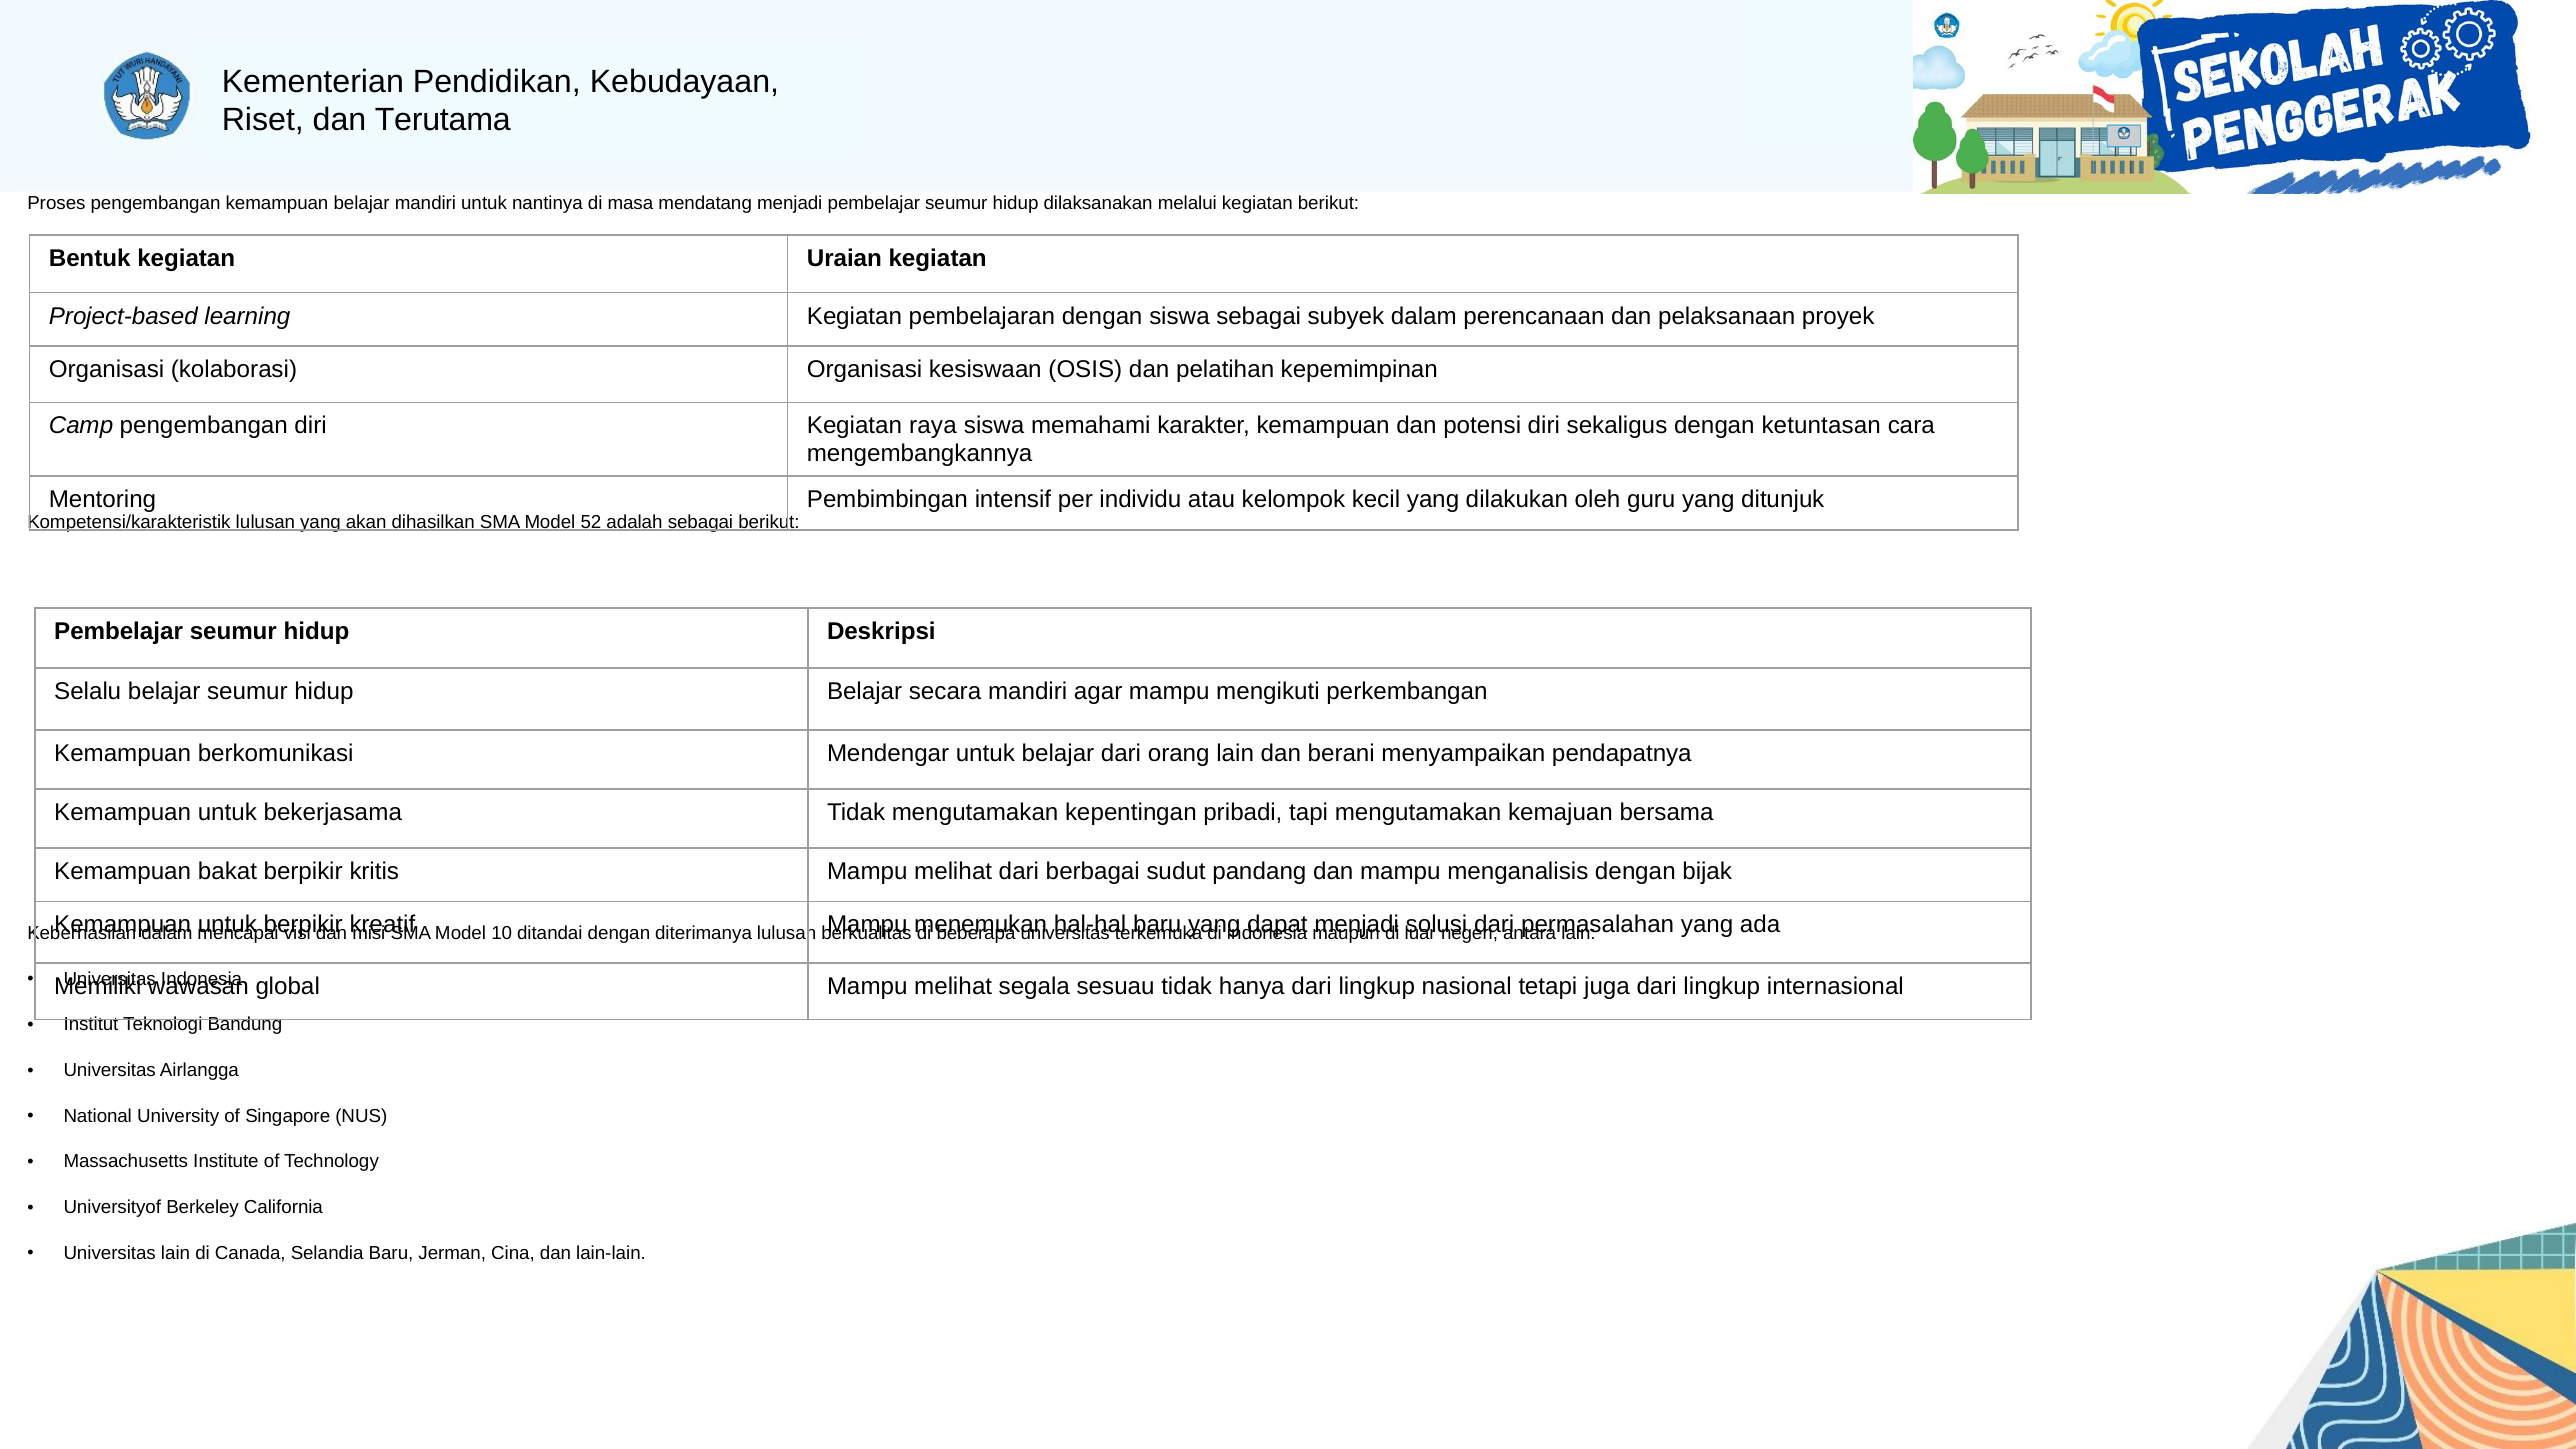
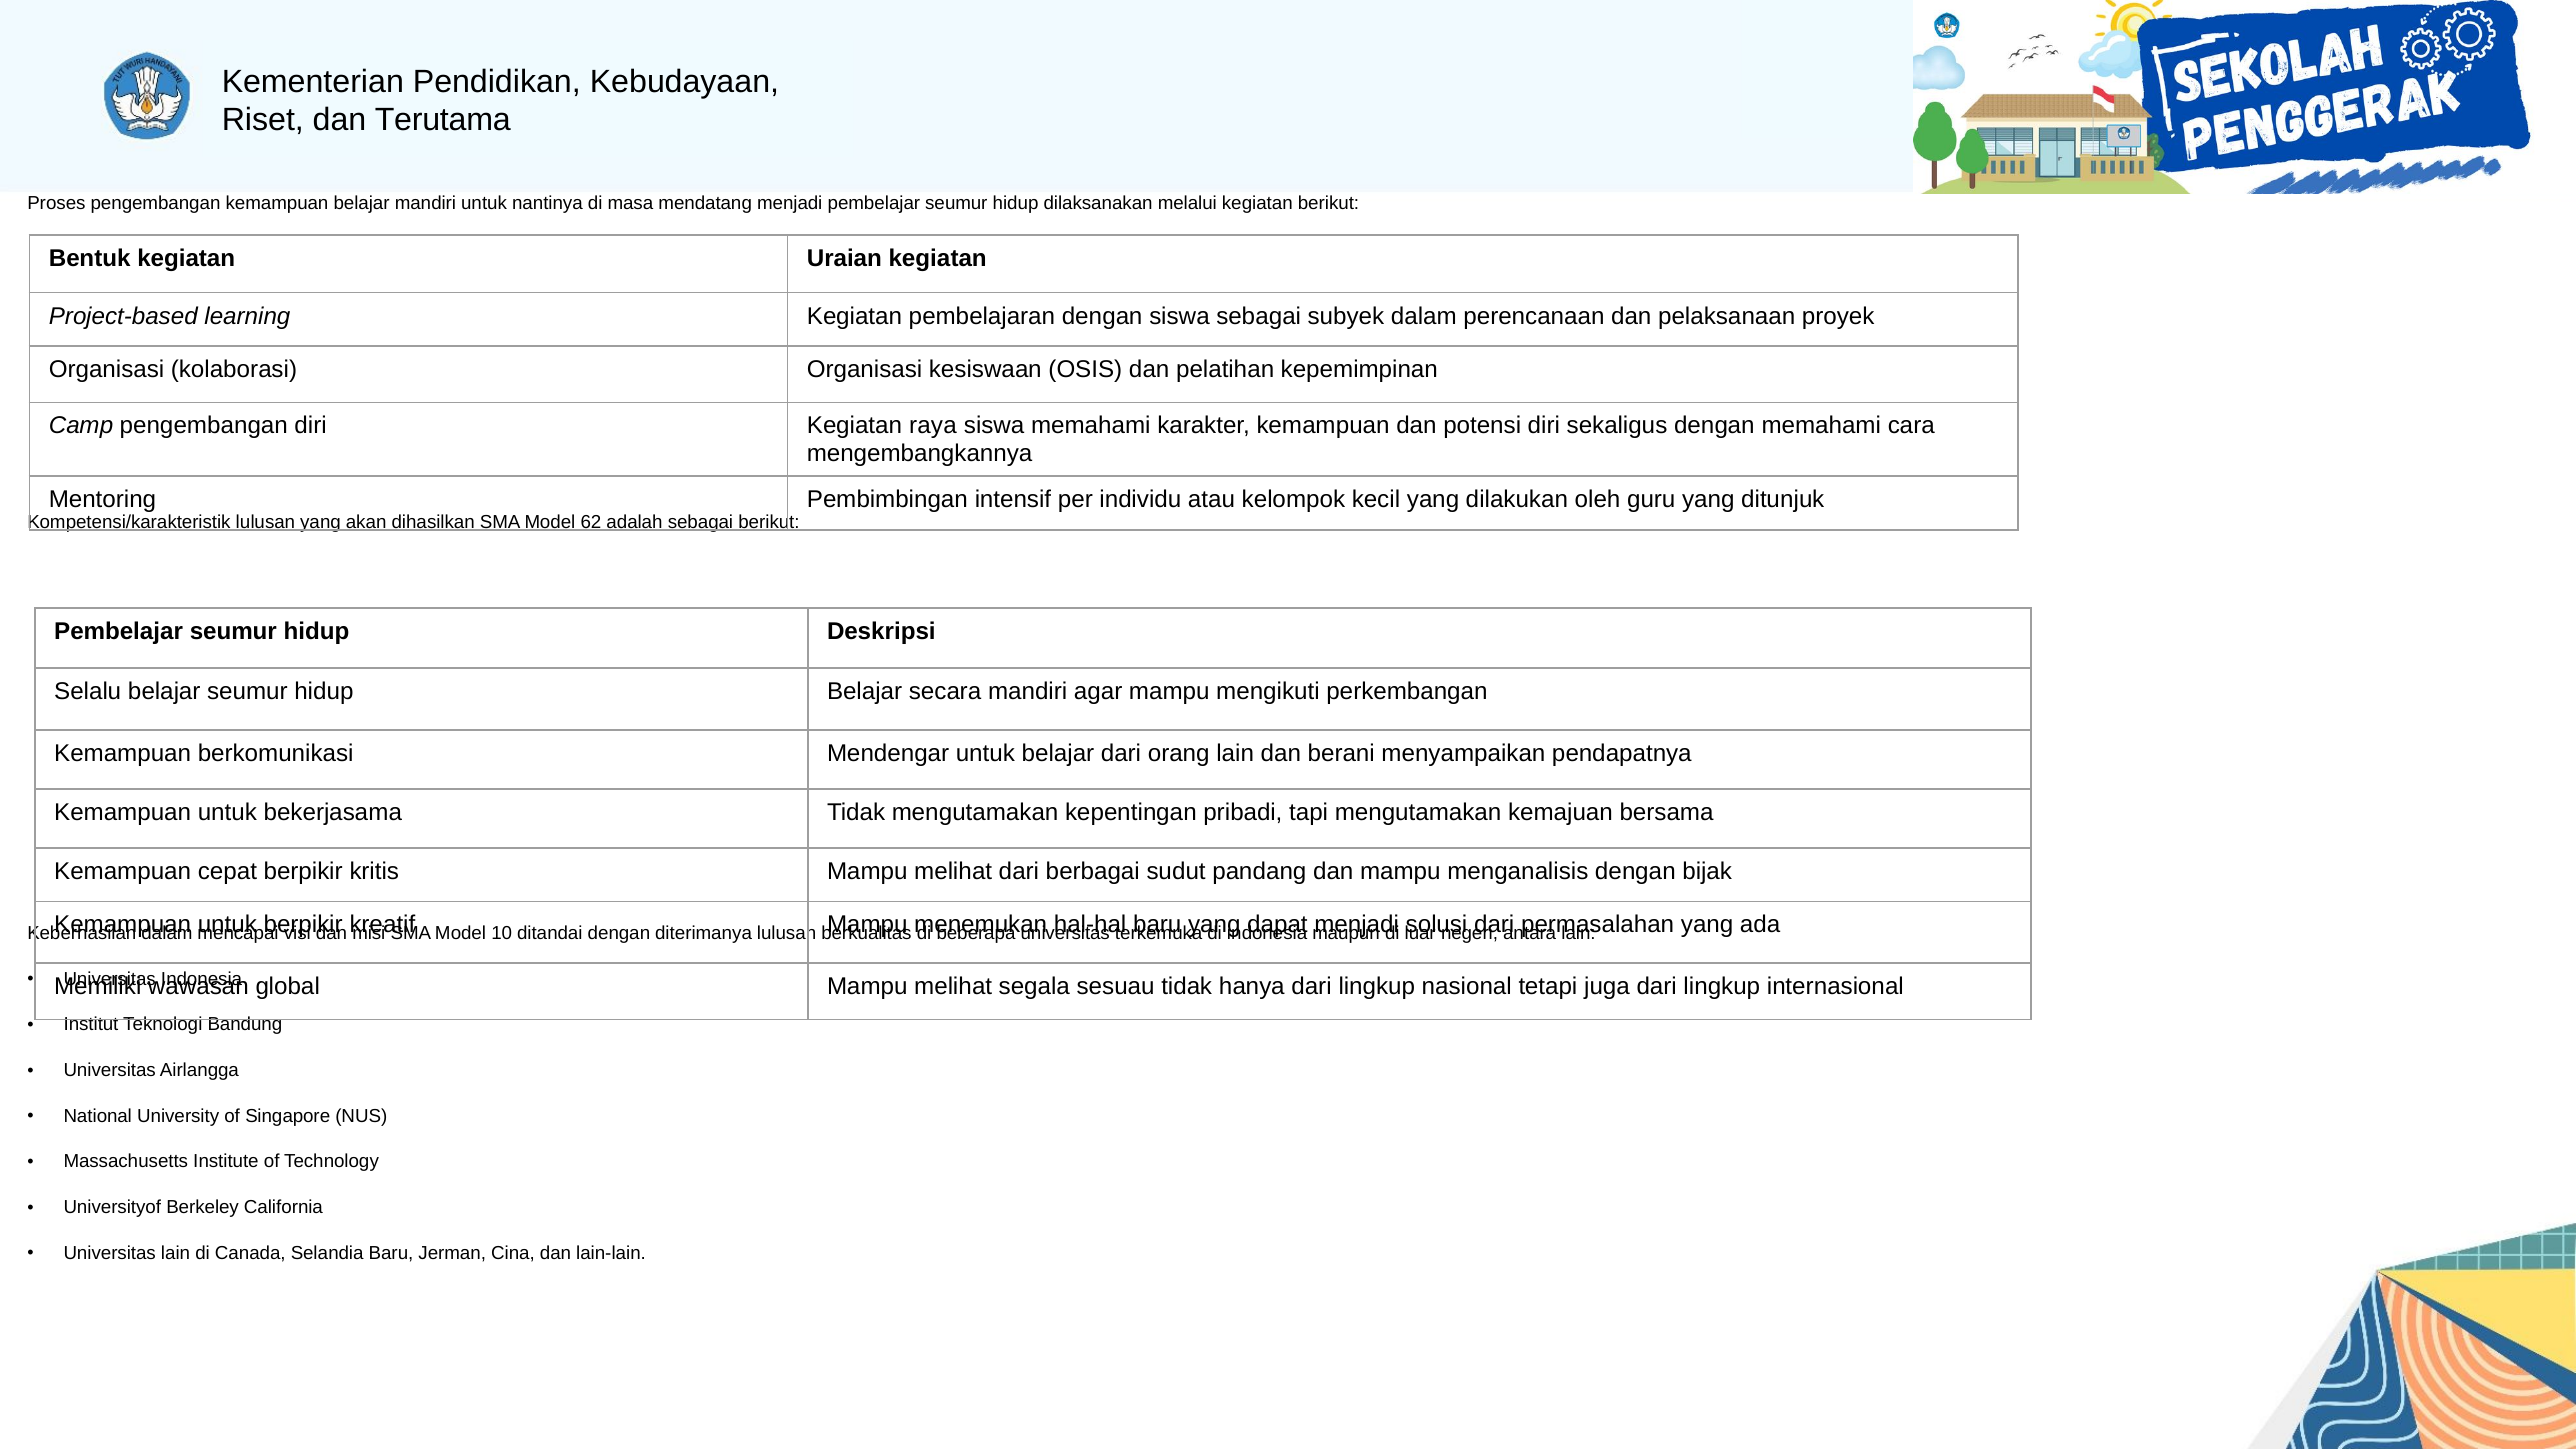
dengan ketuntasan: ketuntasan -> memahami
52: 52 -> 62
bakat: bakat -> cepat
